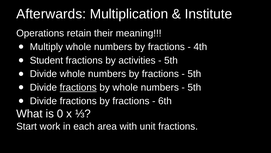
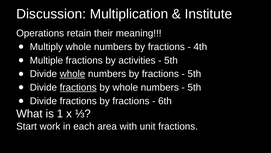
Afterwards: Afterwards -> Discussion
Student: Student -> Multiple
whole at (72, 74) underline: none -> present
0: 0 -> 1
